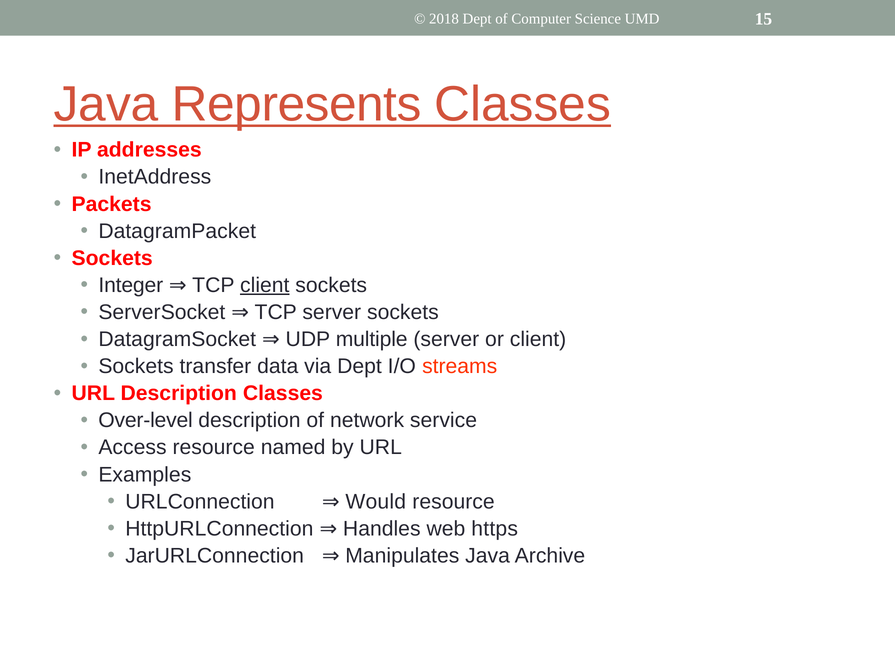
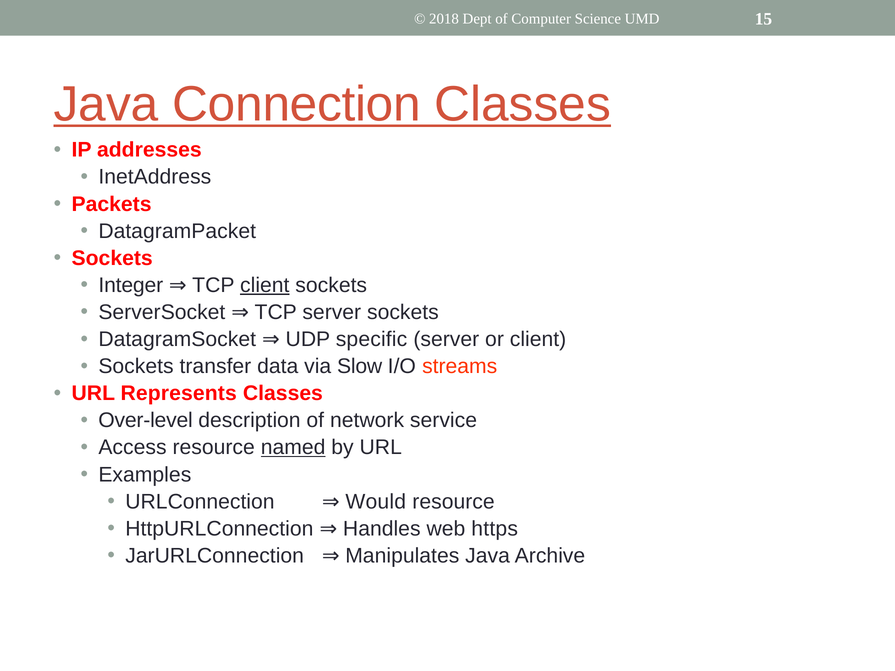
Represents: Represents -> Connection
multiple: multiple -> specific
via Dept: Dept -> Slow
URL Description: Description -> Represents
named underline: none -> present
